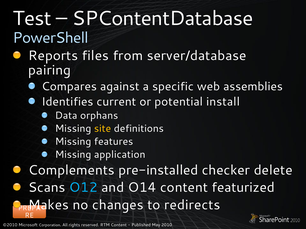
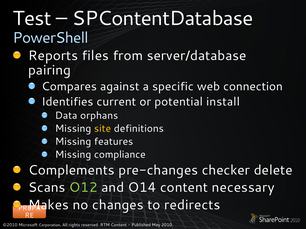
assemblies: assemblies -> connection
application: application -> compliance
pre-installed: pre-installed -> pre-changes
O12 colour: light blue -> light green
featurized: featurized -> necessary
